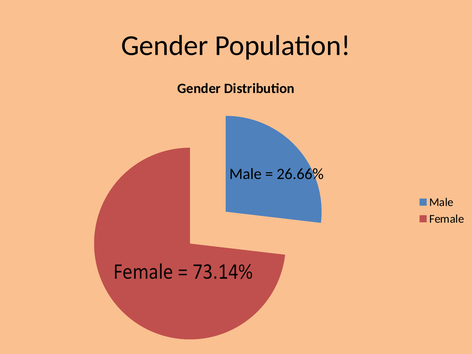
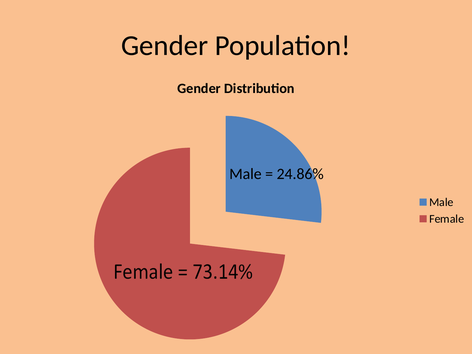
26.66%: 26.66% -> 24.86%
